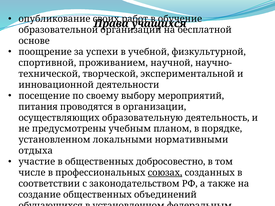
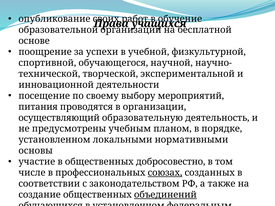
проживанием: проживанием -> обучающегося
осуществляющих: осуществляющих -> осуществляющий
отдыха: отдыха -> основы
объединений underline: none -> present
